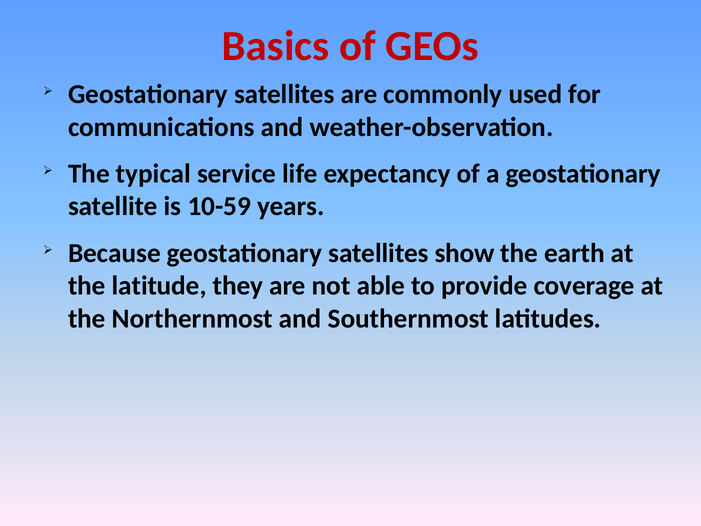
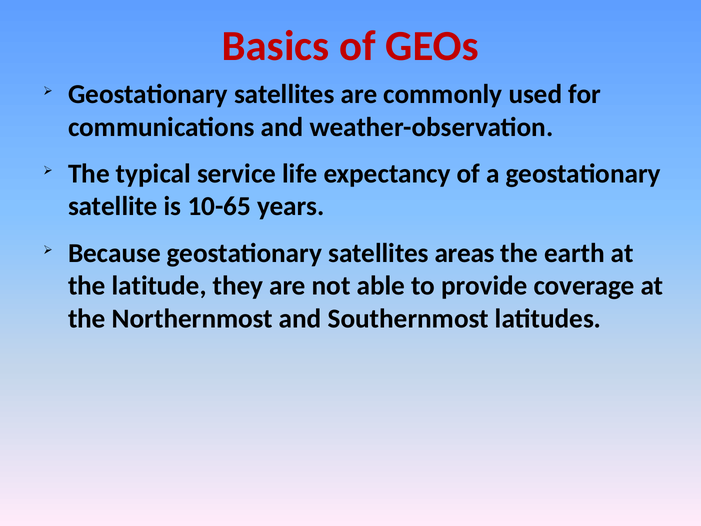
10-59: 10-59 -> 10-65
show: show -> areas
